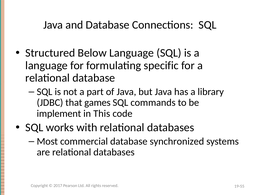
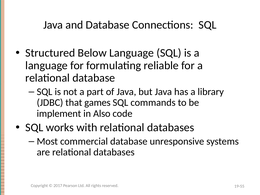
specific: specific -> reliable
This: This -> Also
synchronized: synchronized -> unresponsive
